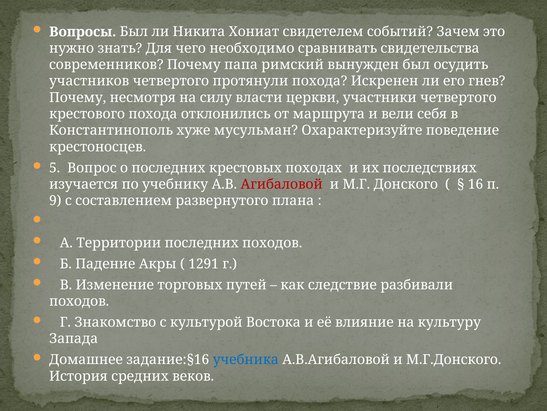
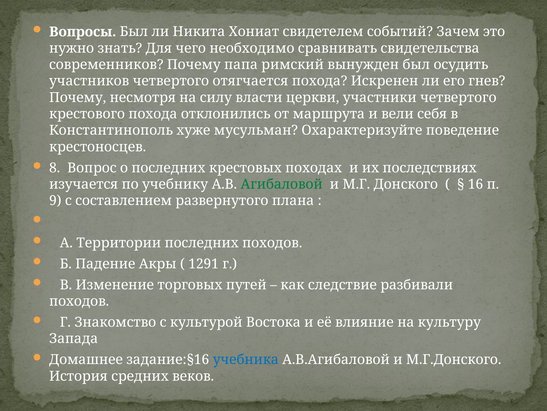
протянули: протянули -> отягчается
5: 5 -> 8
Агибаловой colour: red -> green
